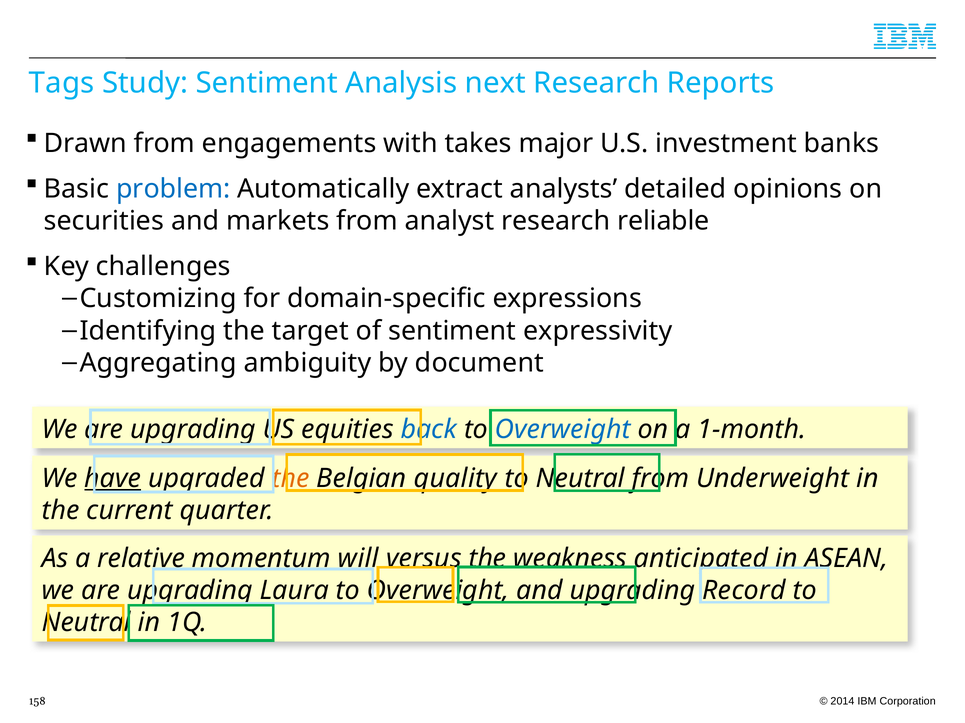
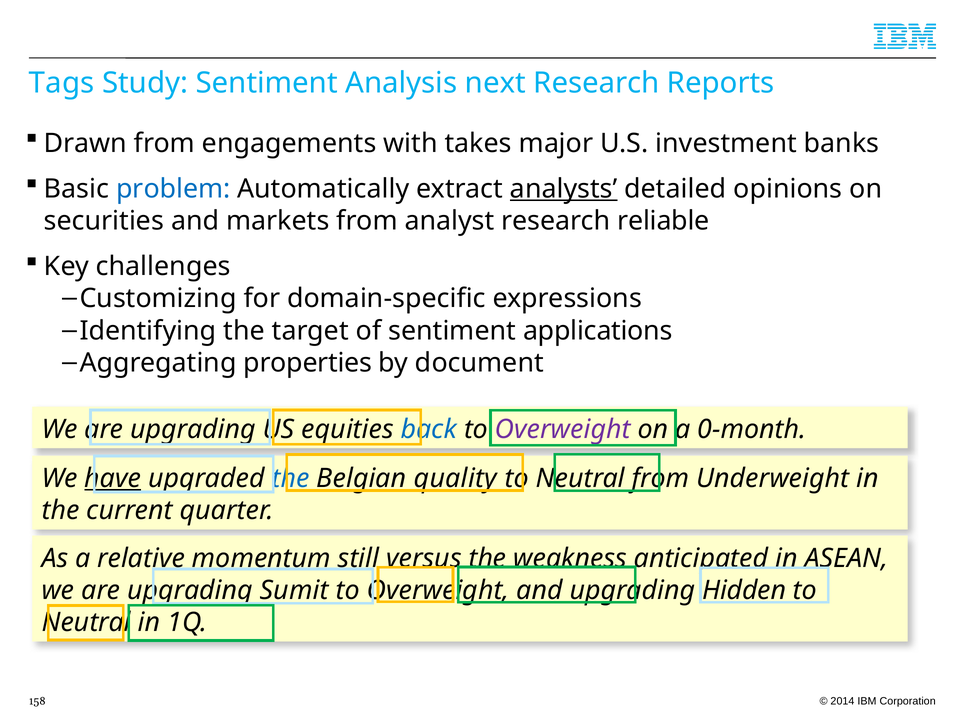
analysts underline: none -> present
expressivity: expressivity -> applications
ambiguity: ambiguity -> properties
Overweight at (563, 430) colour: blue -> purple
1-month: 1-month -> 0-month
the at (291, 479) colour: orange -> blue
will: will -> still
Laura: Laura -> Sumit
Record: Record -> Hidden
